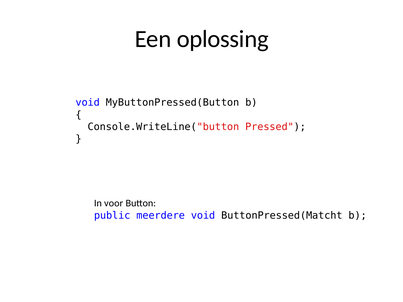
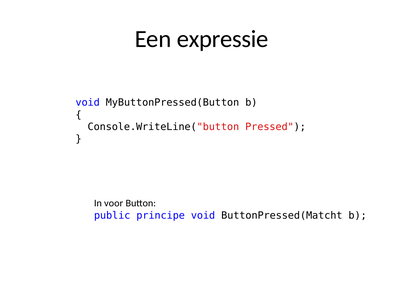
oplossing: oplossing -> expressie
meerdere: meerdere -> principe
